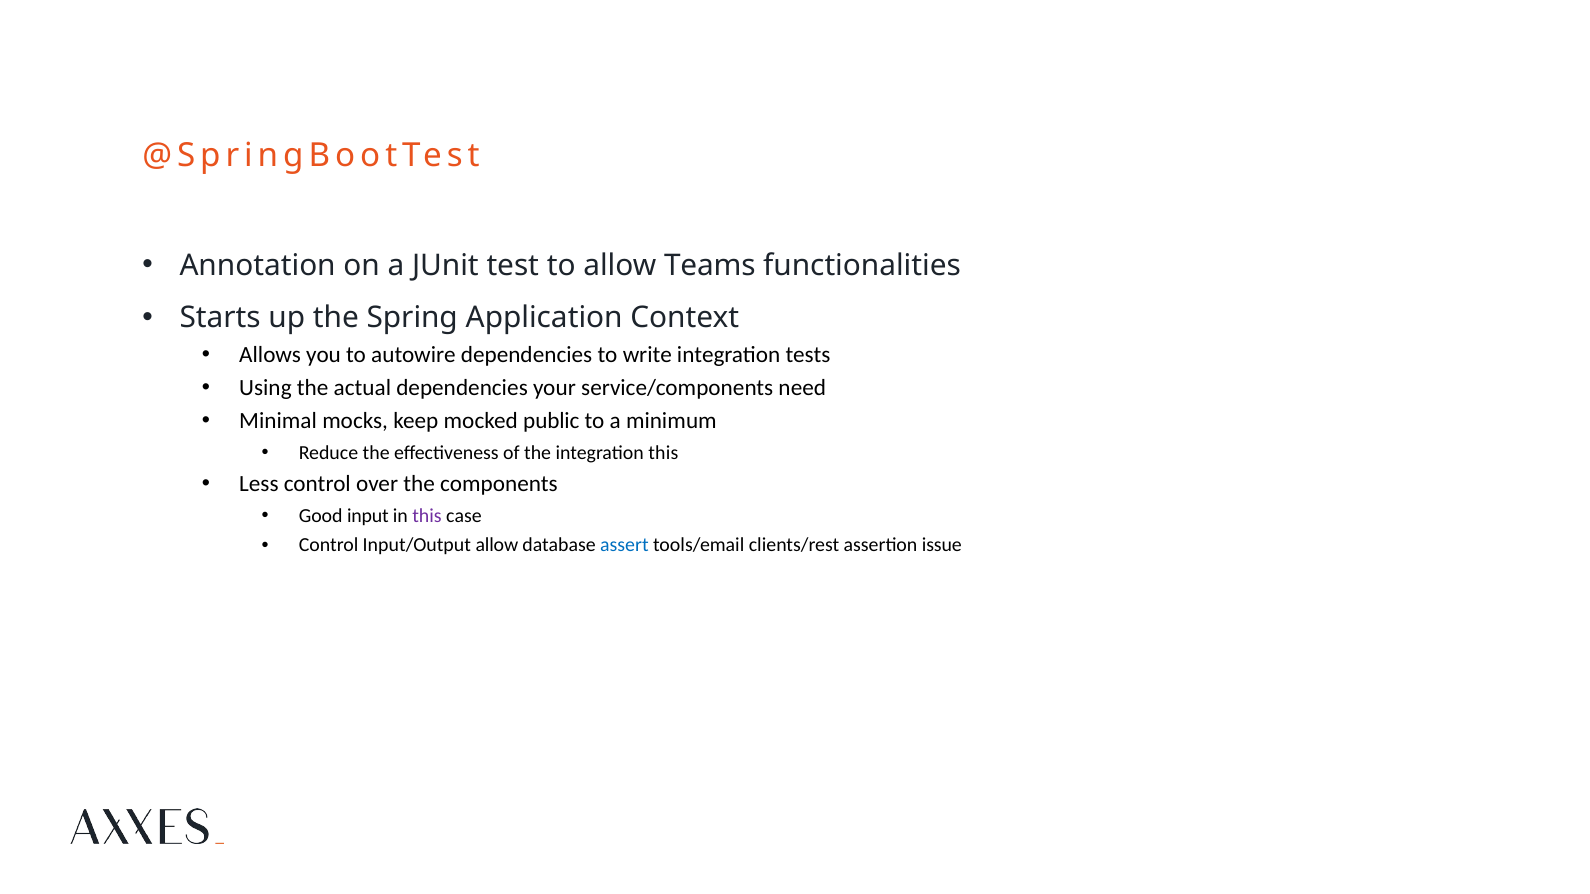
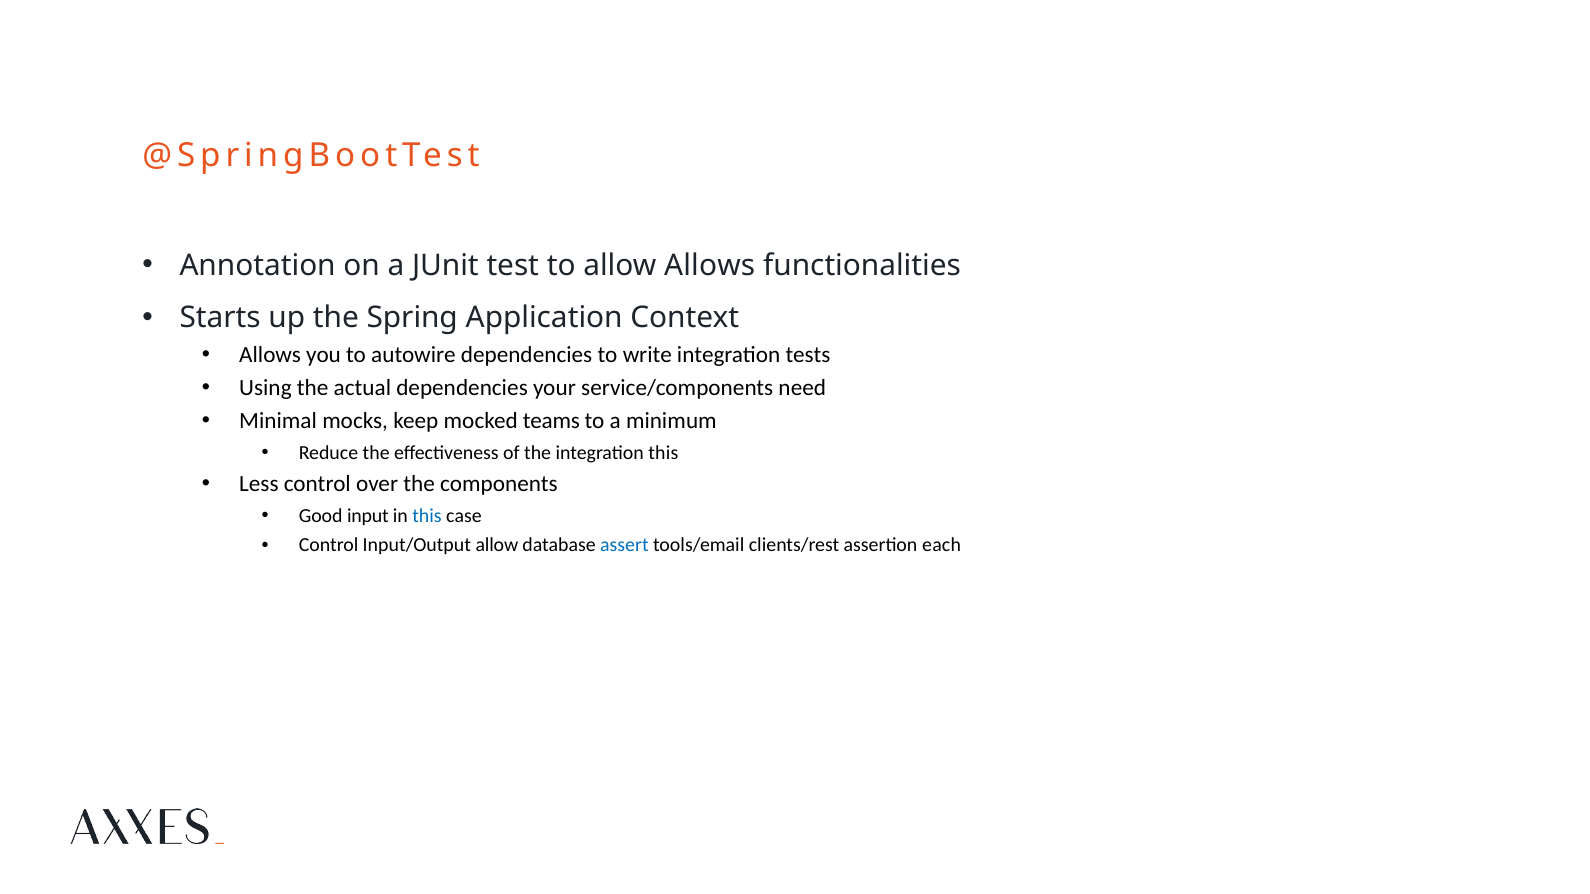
allow Teams: Teams -> Allows
public: public -> teams
this at (427, 516) colour: purple -> blue
issue: issue -> each
